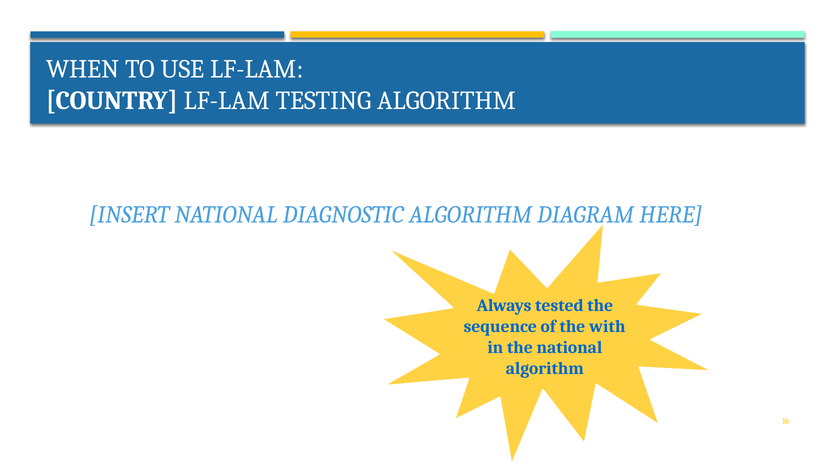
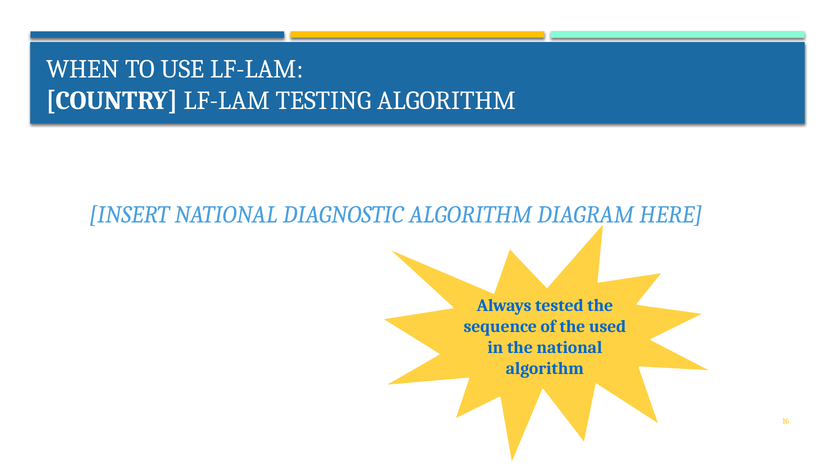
with: with -> used
